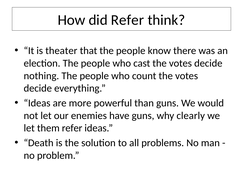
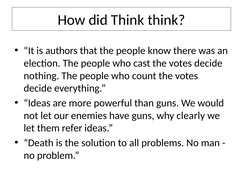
did Refer: Refer -> Think
theater: theater -> authors
